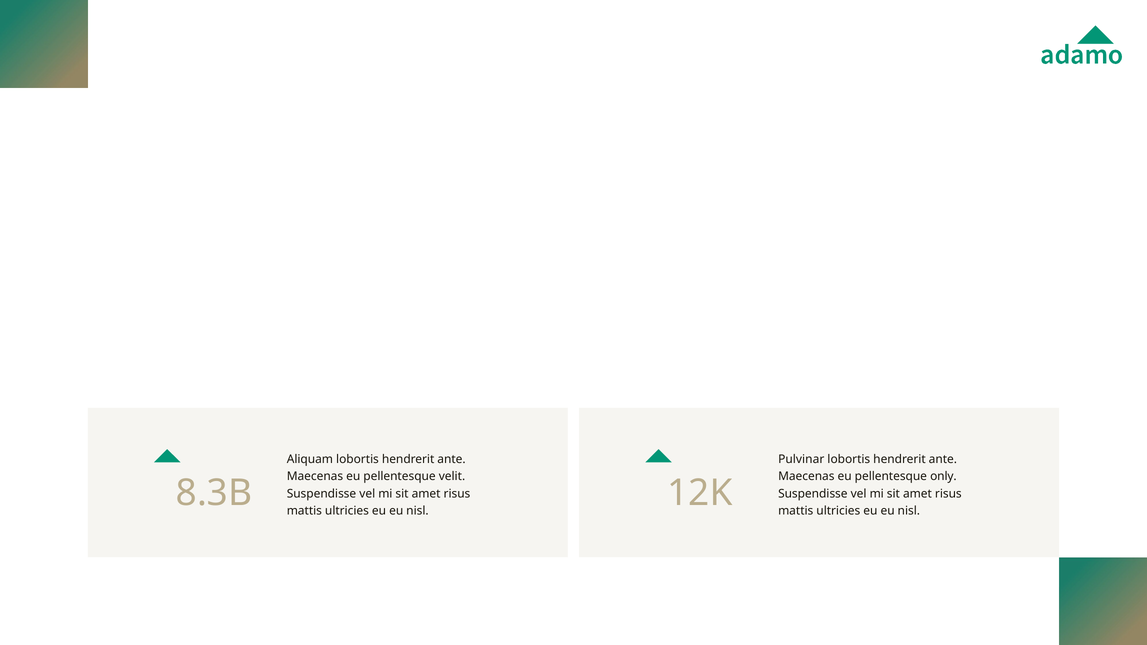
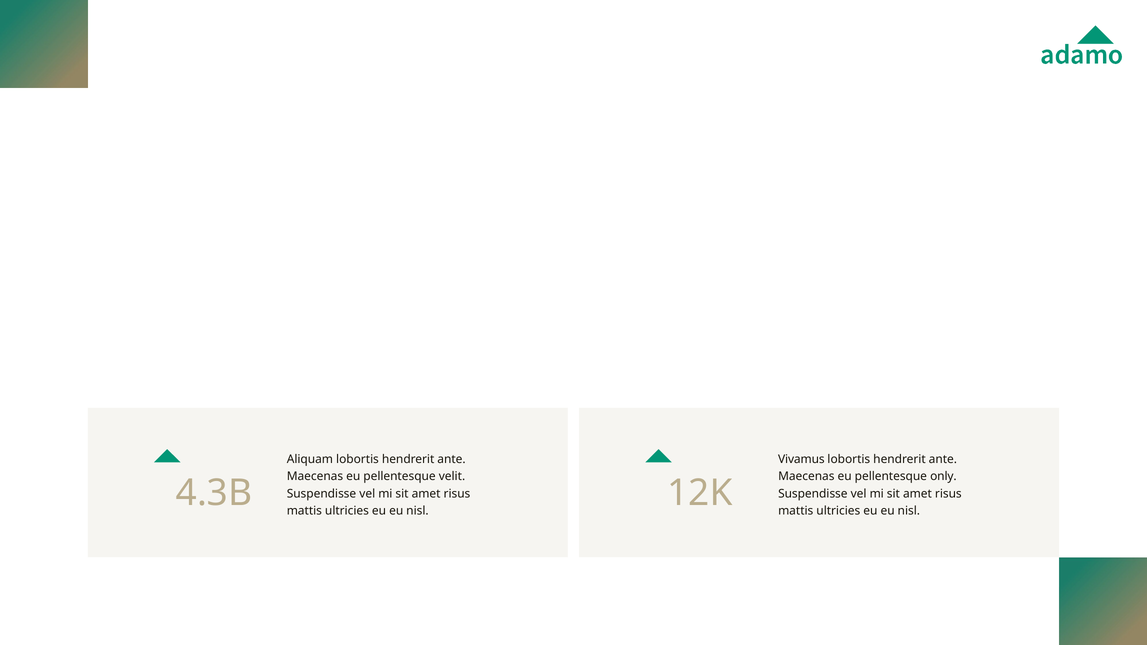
Pulvinar: Pulvinar -> Vivamus
8.3B: 8.3B -> 4.3B
